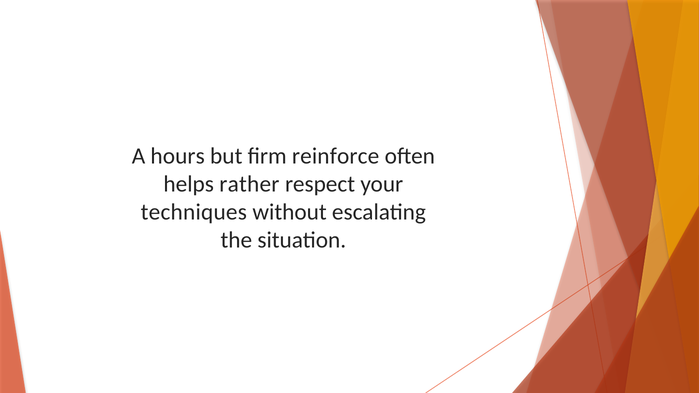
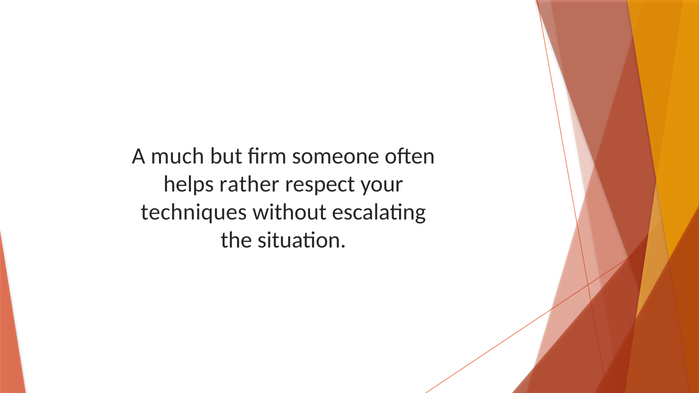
hours: hours -> much
reinforce: reinforce -> someone
